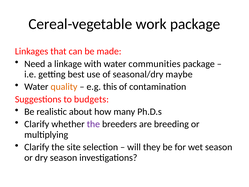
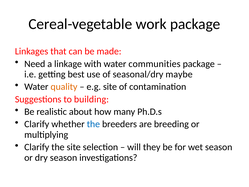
e.g this: this -> site
budgets: budgets -> building
the at (93, 124) colour: purple -> blue
